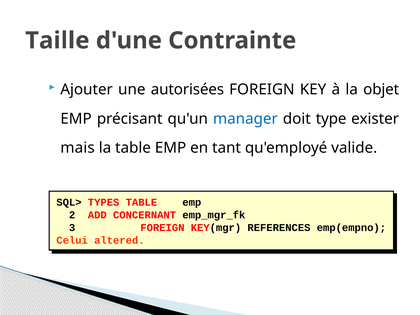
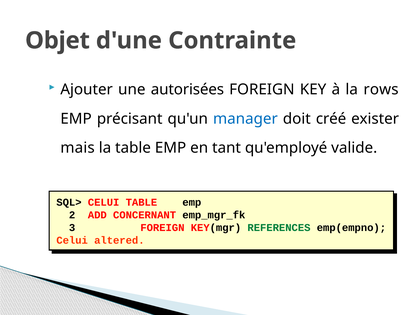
Taille: Taille -> Objet
objet: objet -> rows
type: type -> créé
SQL> TYPES: TYPES -> CELUI
REFERENCES colour: black -> green
